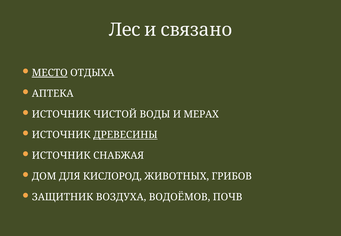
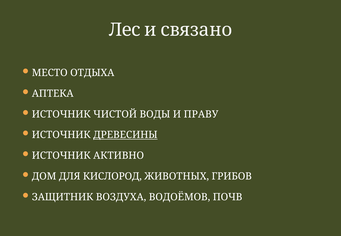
МЕСТО underline: present -> none
МЕРАХ: МЕРАХ -> ПРАВУ
СНАБЖАЯ: СНАБЖАЯ -> АКТИВНО
